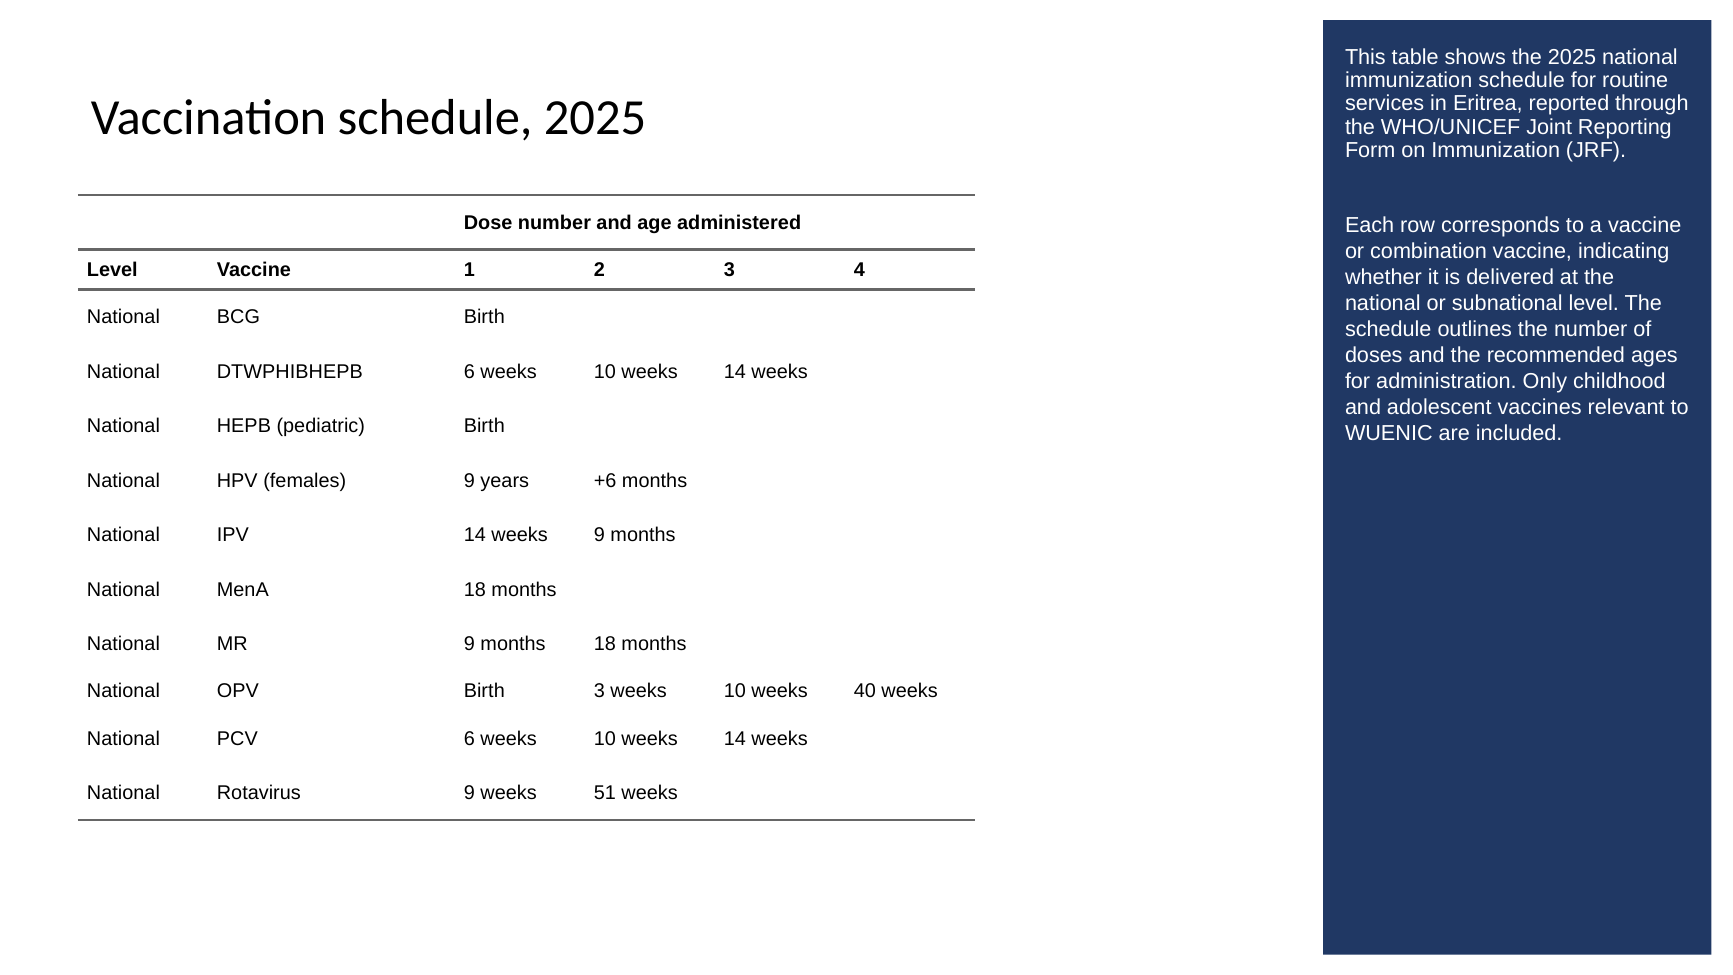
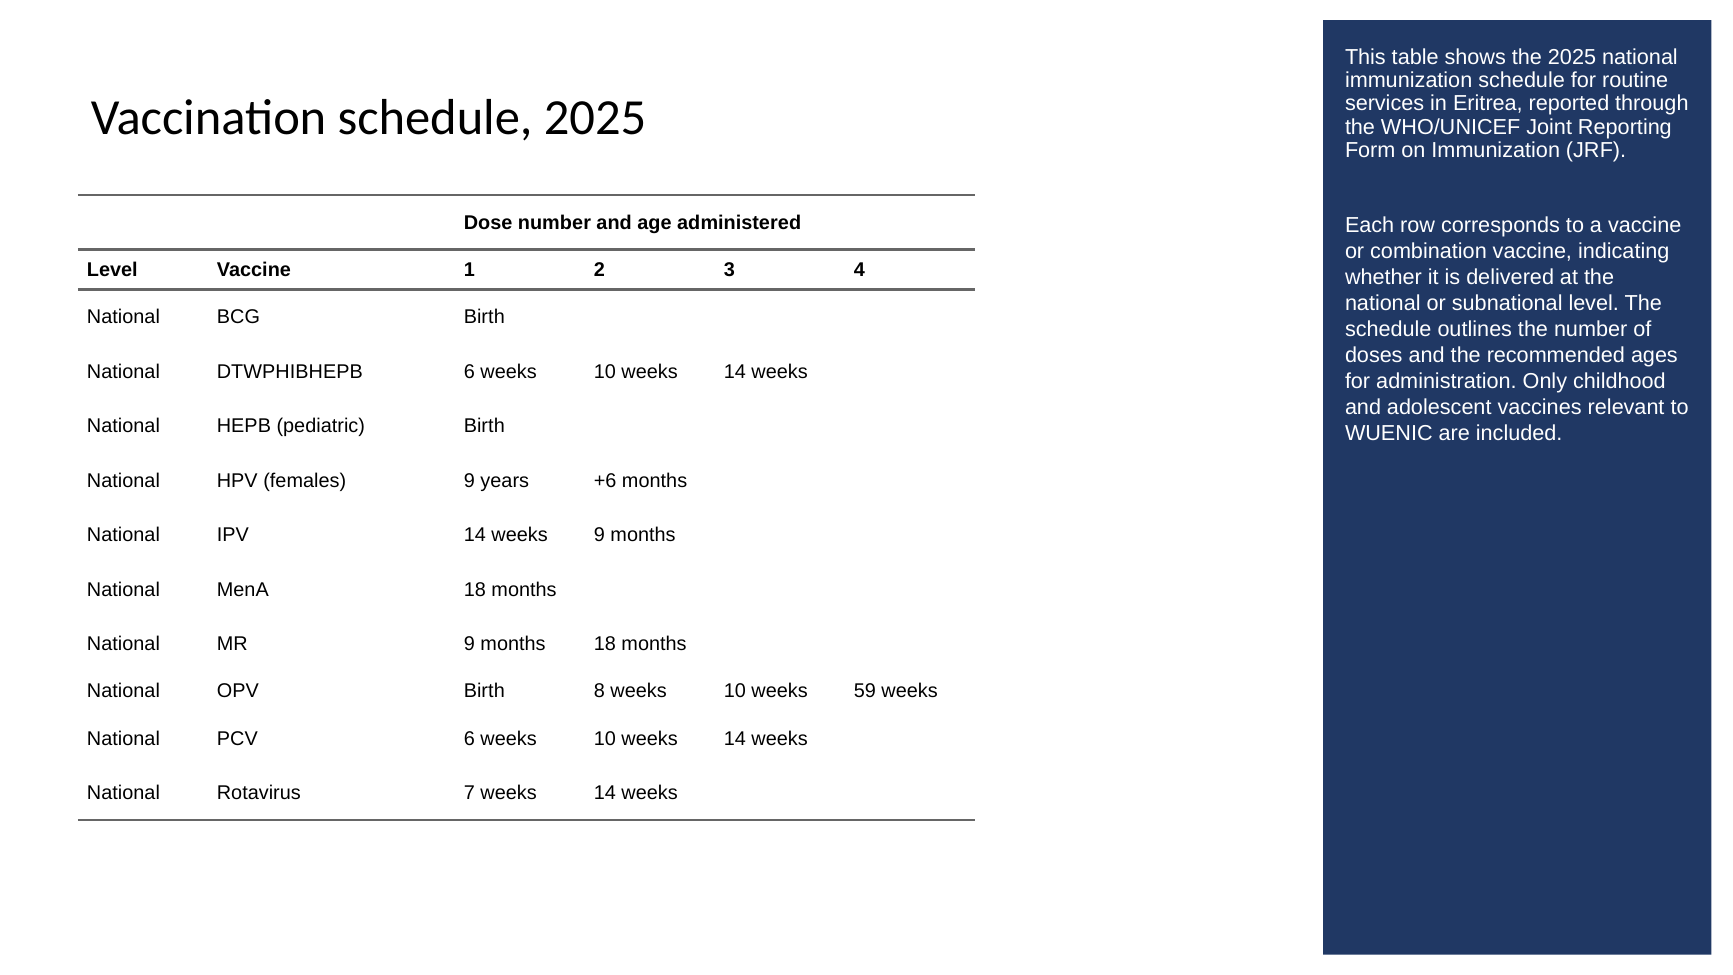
Birth 3: 3 -> 8
40: 40 -> 59
Rotavirus 9: 9 -> 7
51 at (605, 793): 51 -> 14
